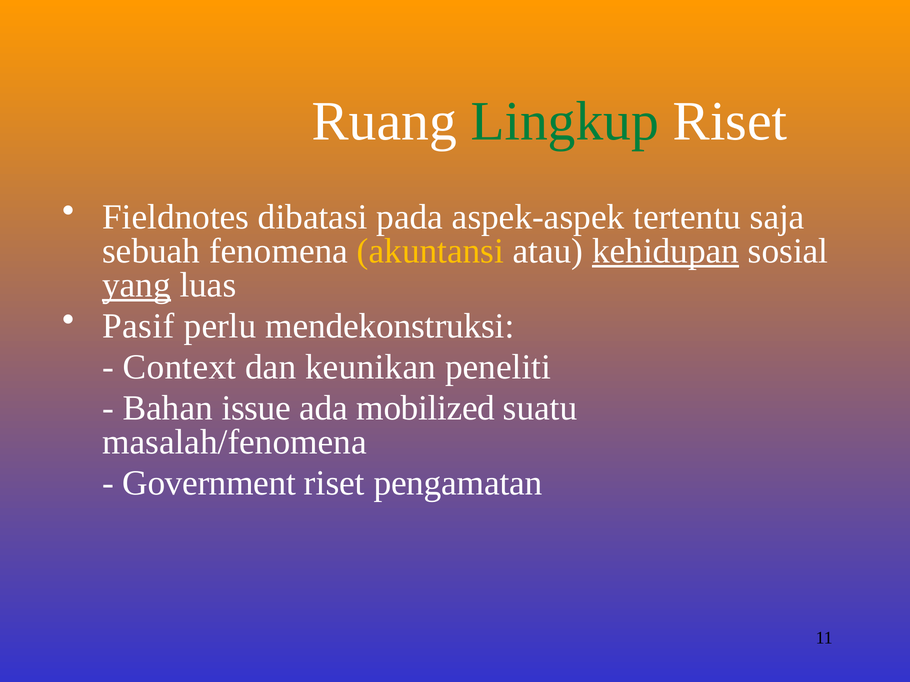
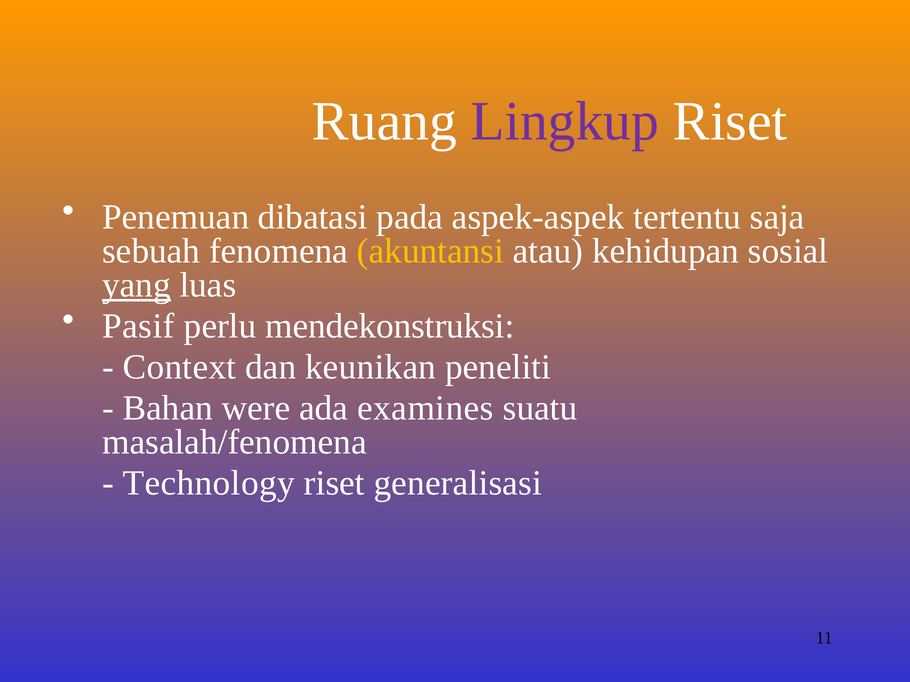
Lingkup colour: green -> purple
Fieldnotes: Fieldnotes -> Penemuan
kehidupan underline: present -> none
issue: issue -> were
mobilized: mobilized -> examines
Government: Government -> Technology
pengamatan: pengamatan -> generalisasi
